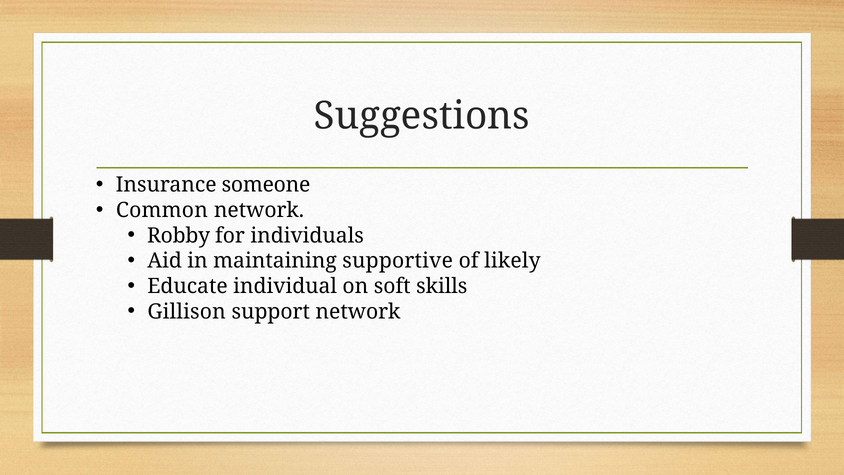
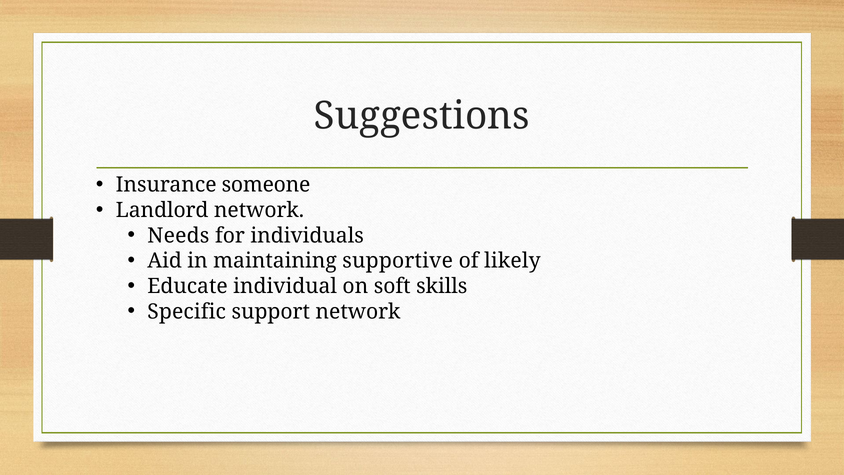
Common: Common -> Landlord
Robby: Robby -> Needs
Gillison: Gillison -> Specific
